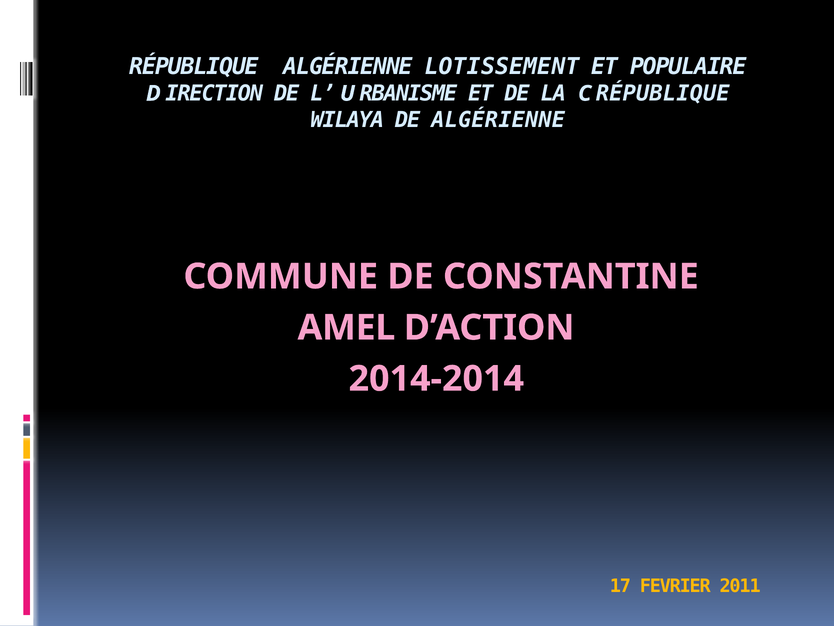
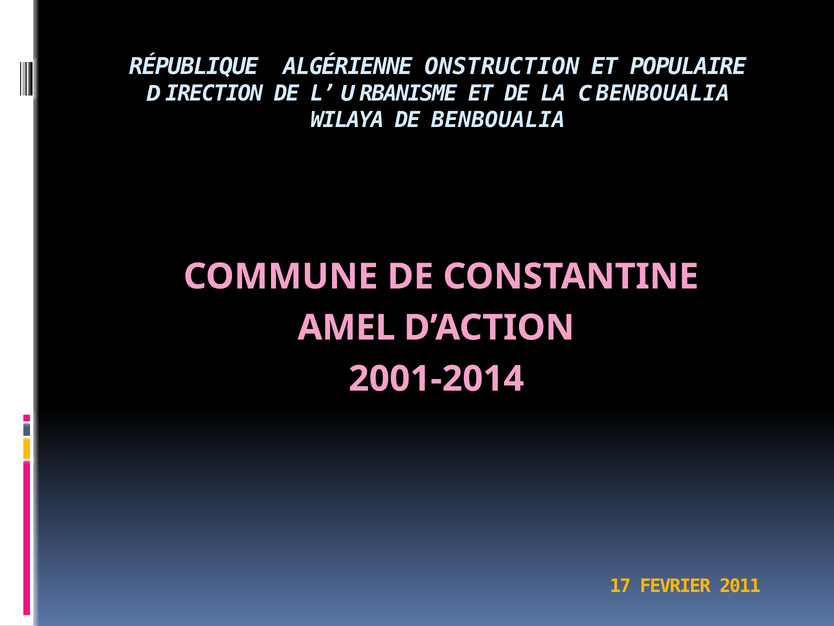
LOTISSEMENT: LOTISSEMENT -> ONSTRUCTION
C RÉPUBLIQUE: RÉPUBLIQUE -> BENBOUALIA
DE ALGÉRIENNE: ALGÉRIENNE -> BENBOUALIA
2014-2014: 2014-2014 -> 2001-2014
